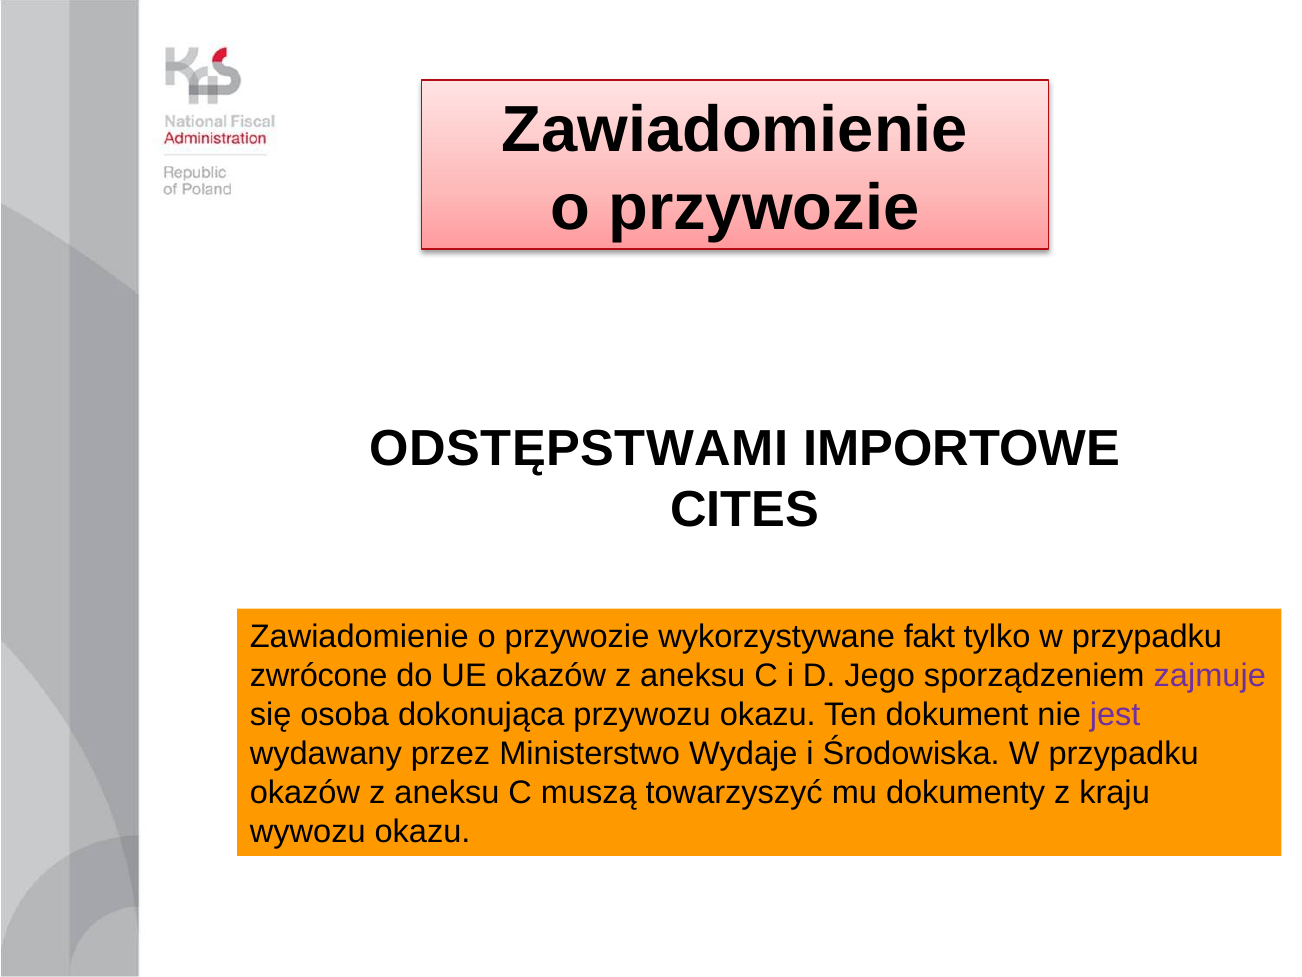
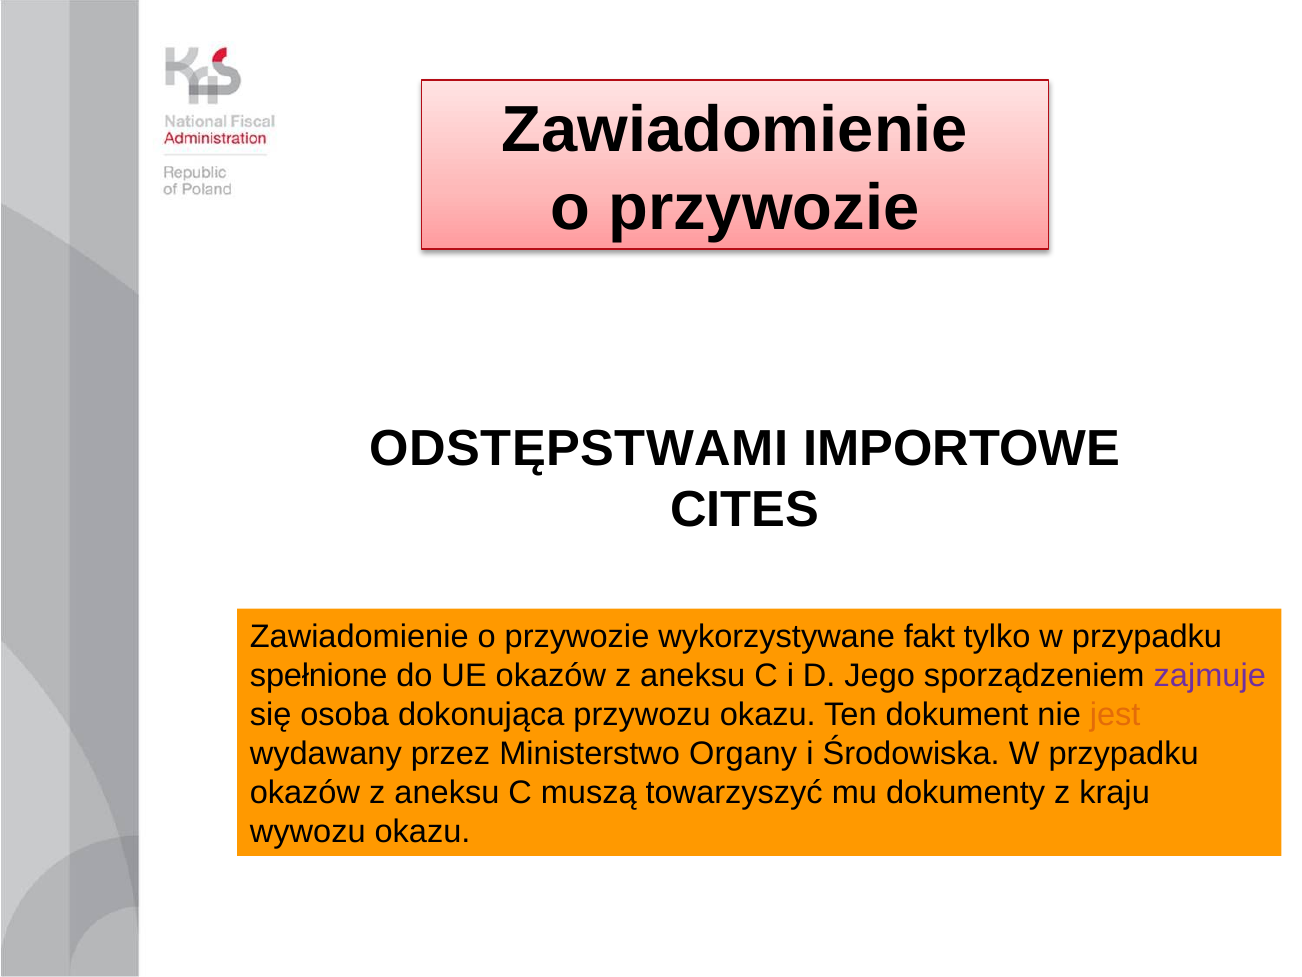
zwrócone: zwrócone -> spełnione
jest colour: purple -> orange
Wydaje: Wydaje -> Organy
